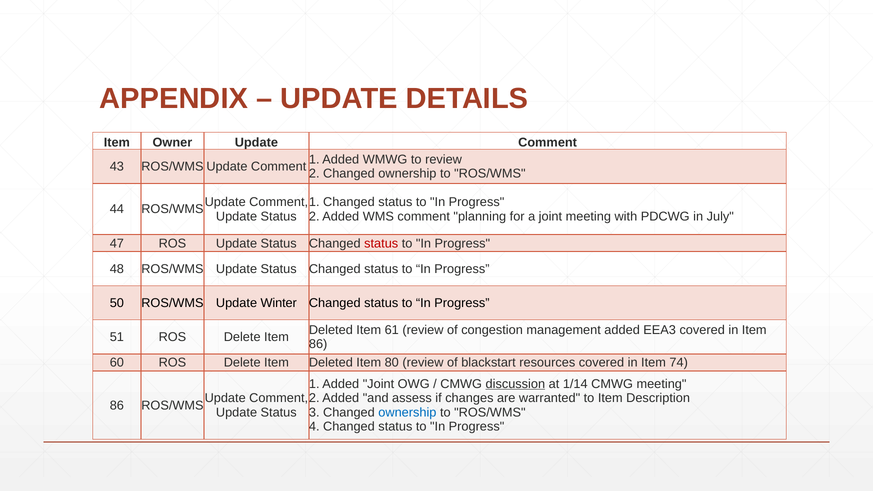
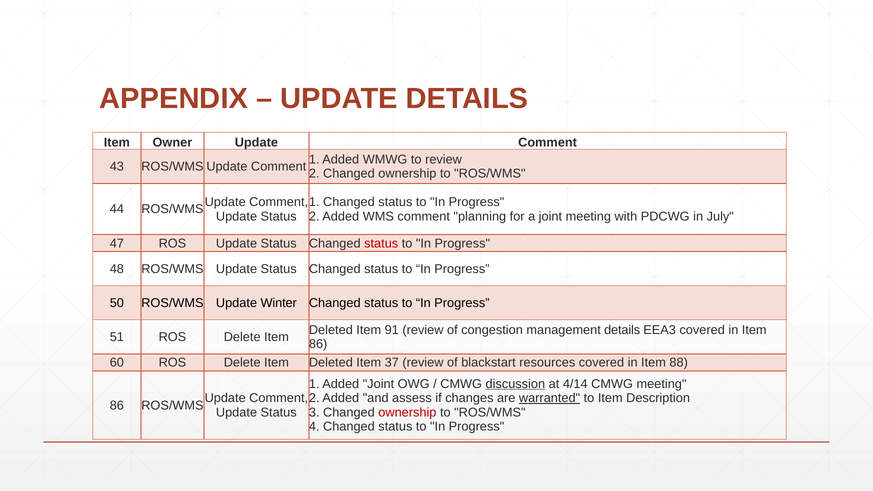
61: 61 -> 91
management added: added -> details
80: 80 -> 37
74: 74 -> 88
1/14: 1/14 -> 4/14
warranted underline: none -> present
ownership at (407, 412) colour: blue -> red
